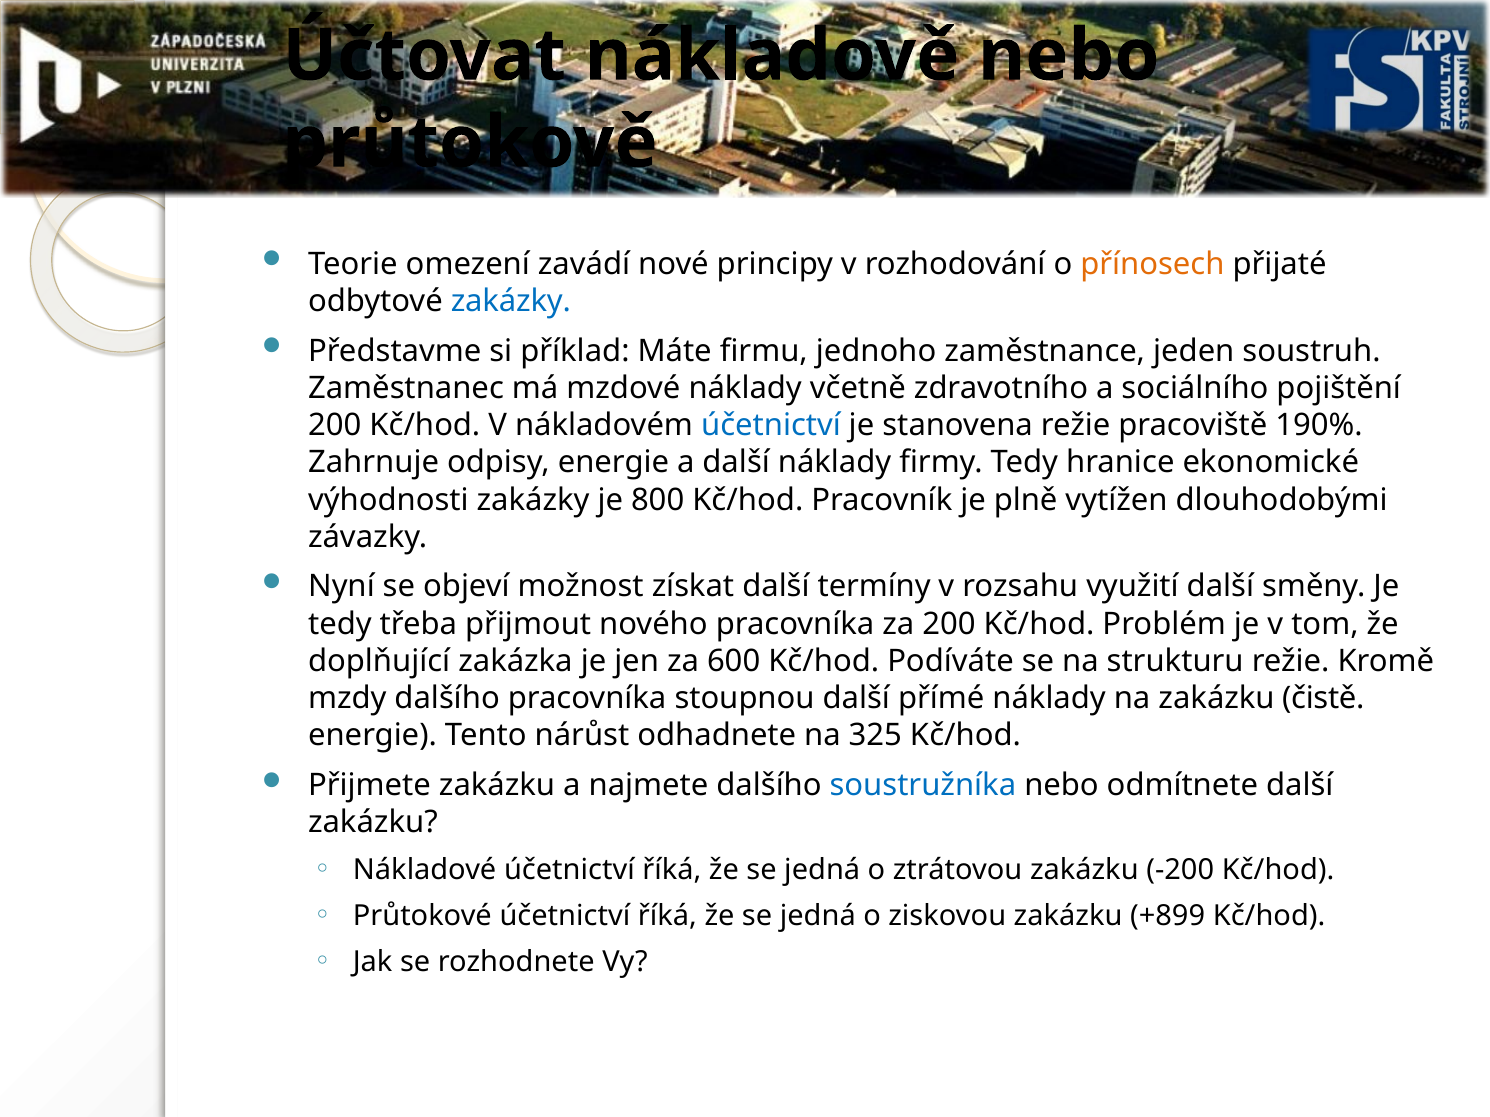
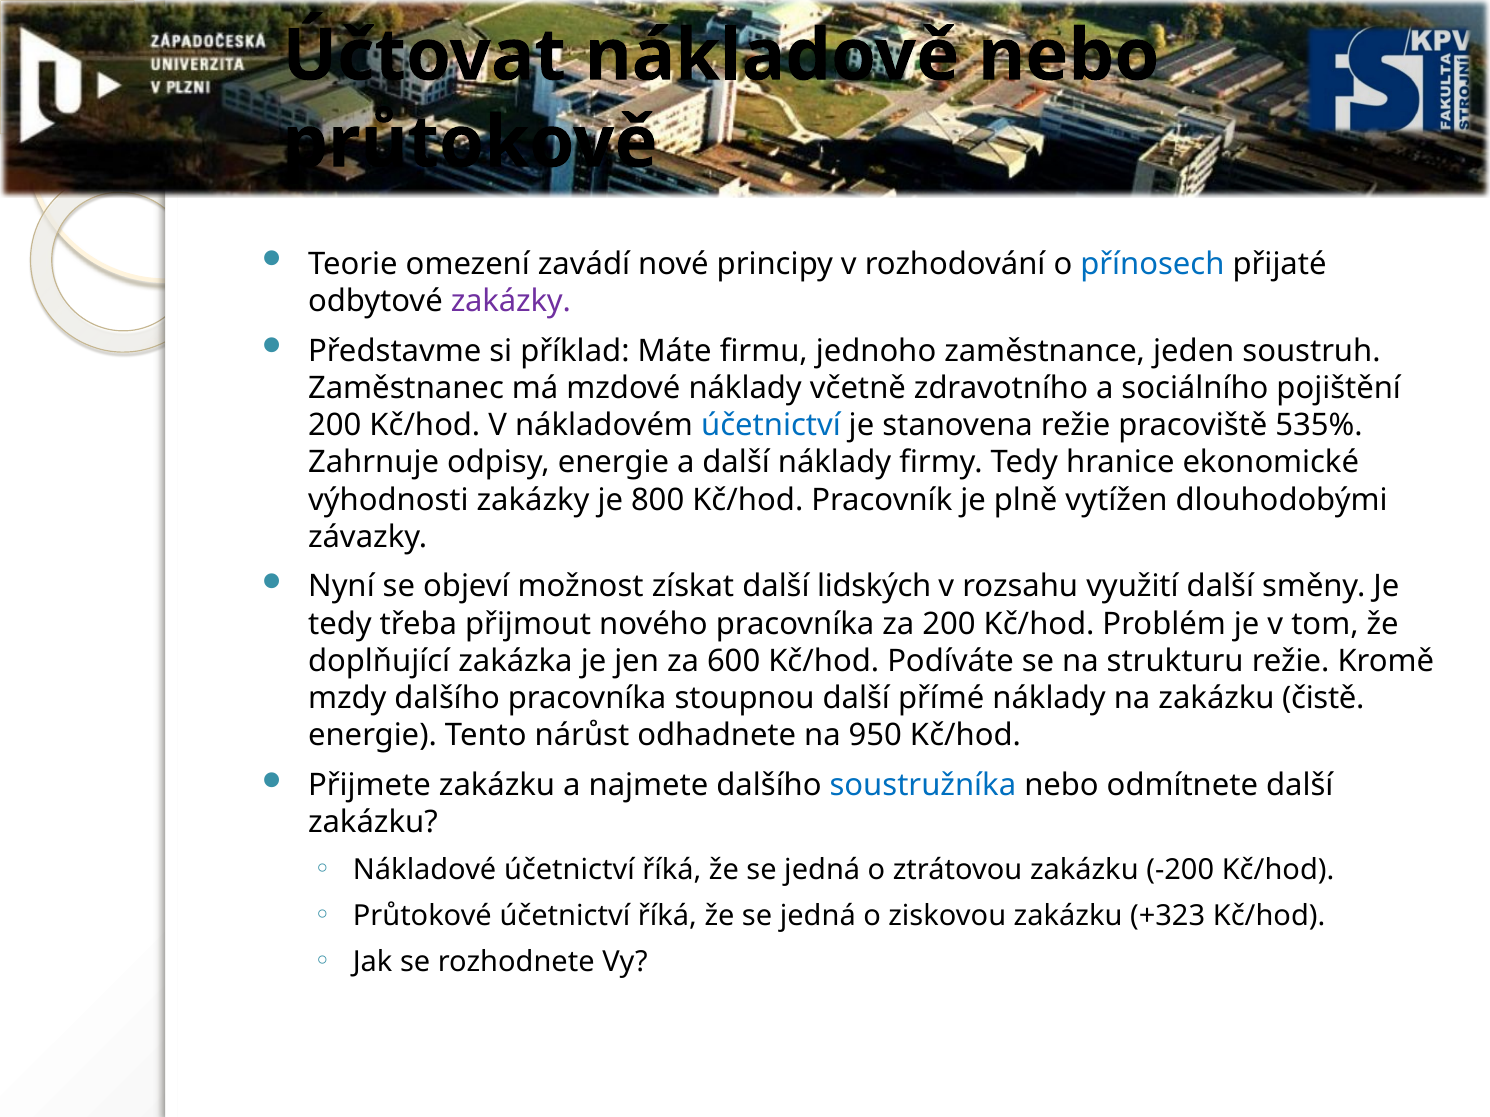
přínosech colour: orange -> blue
zakázky at (511, 301) colour: blue -> purple
190%: 190% -> 535%
termíny: termíny -> lidských
325: 325 -> 950
+899: +899 -> +323
